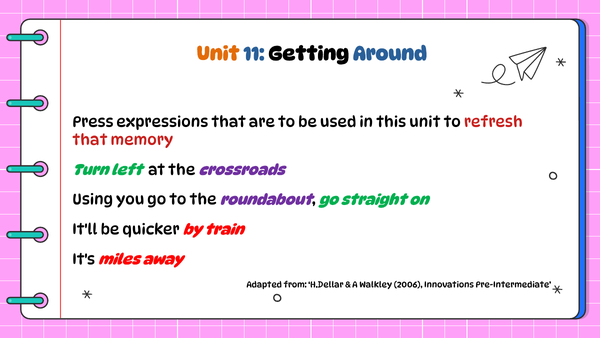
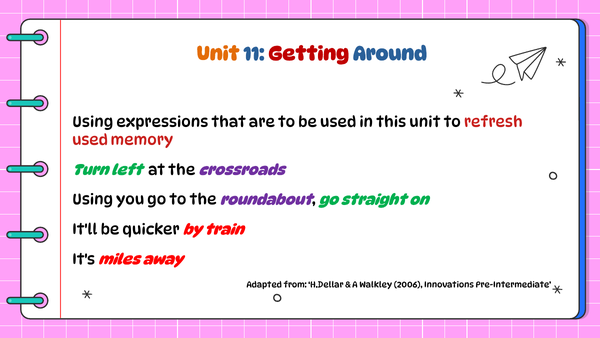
Getting colour: black -> red
Press at (93, 122): Press -> Using
that at (90, 140): that -> used
